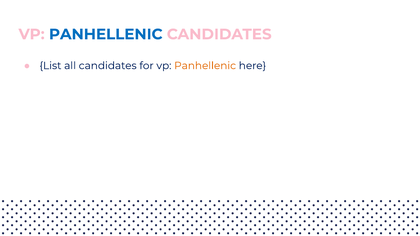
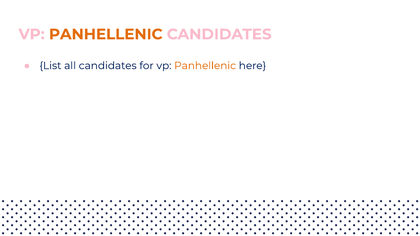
PANHELLENIC at (106, 34) colour: blue -> orange
